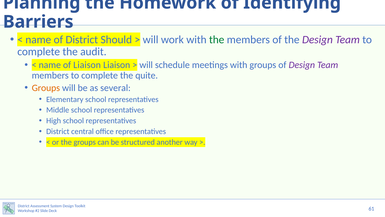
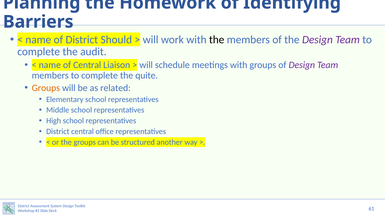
the at (217, 39) colour: green -> black
of Liaison: Liaison -> Central
several: several -> related
